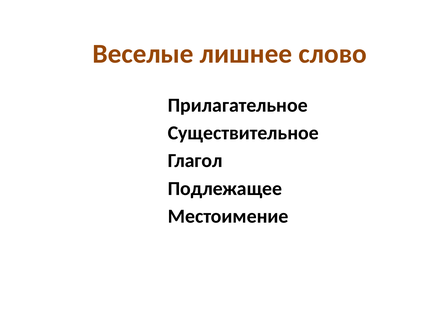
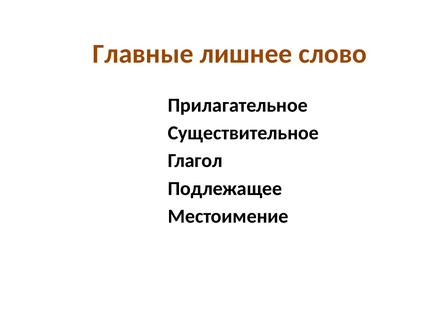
Веселые: Веселые -> Главные
